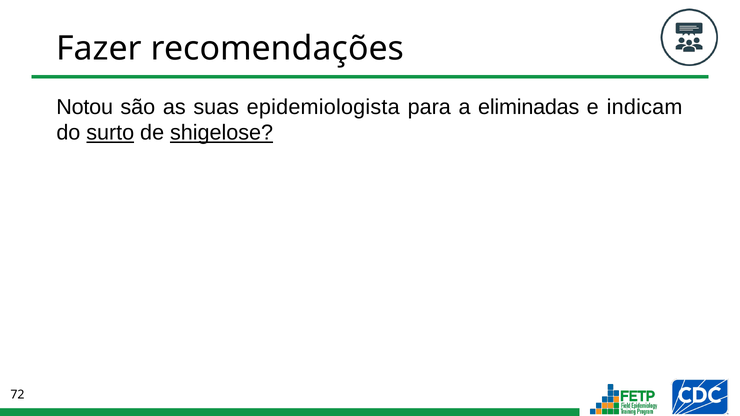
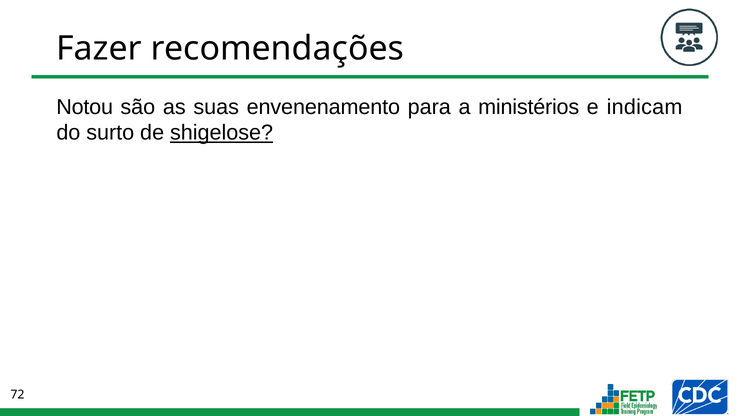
epidemiologista: epidemiologista -> envenenamento
eliminadas: eliminadas -> ministérios
surto underline: present -> none
